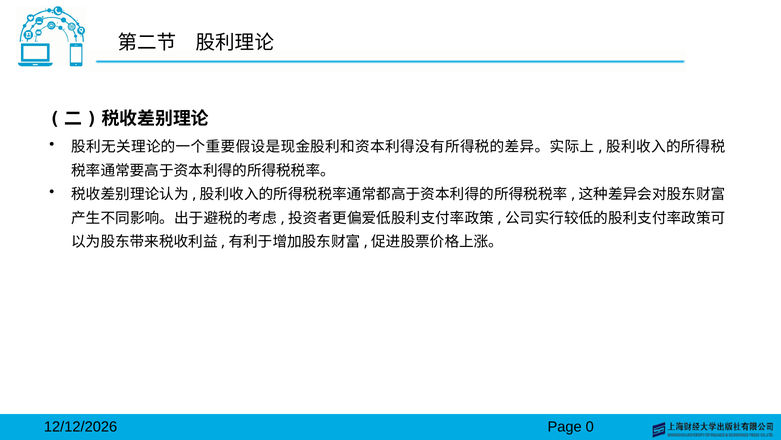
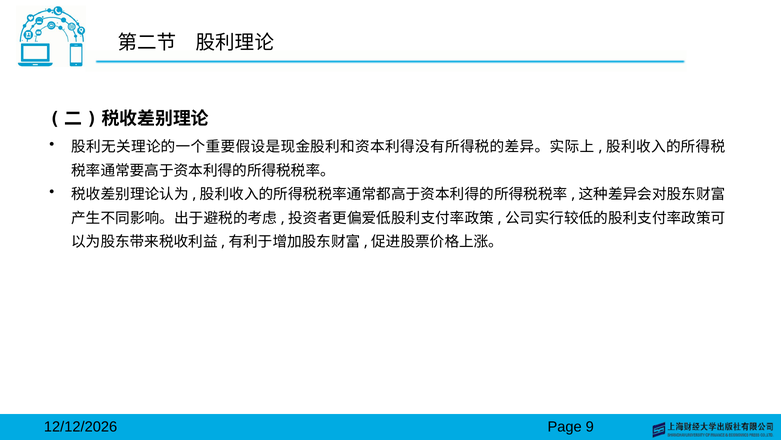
0: 0 -> 9
